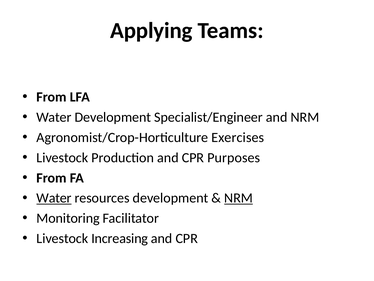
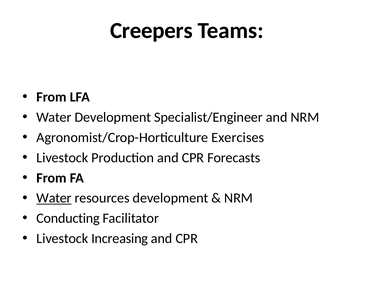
Applying: Applying -> Creepers
Purposes: Purposes -> Forecasts
NRM at (239, 198) underline: present -> none
Monitoring: Monitoring -> Conducting
